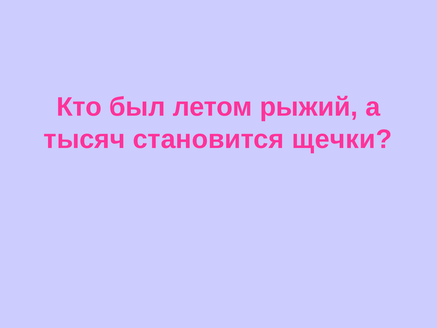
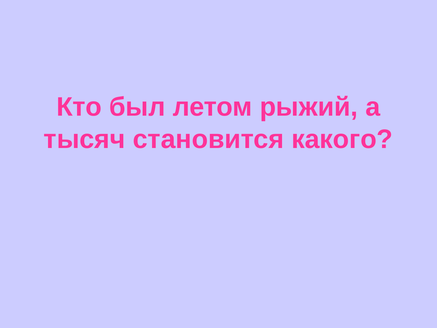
щечки: щечки -> какого
